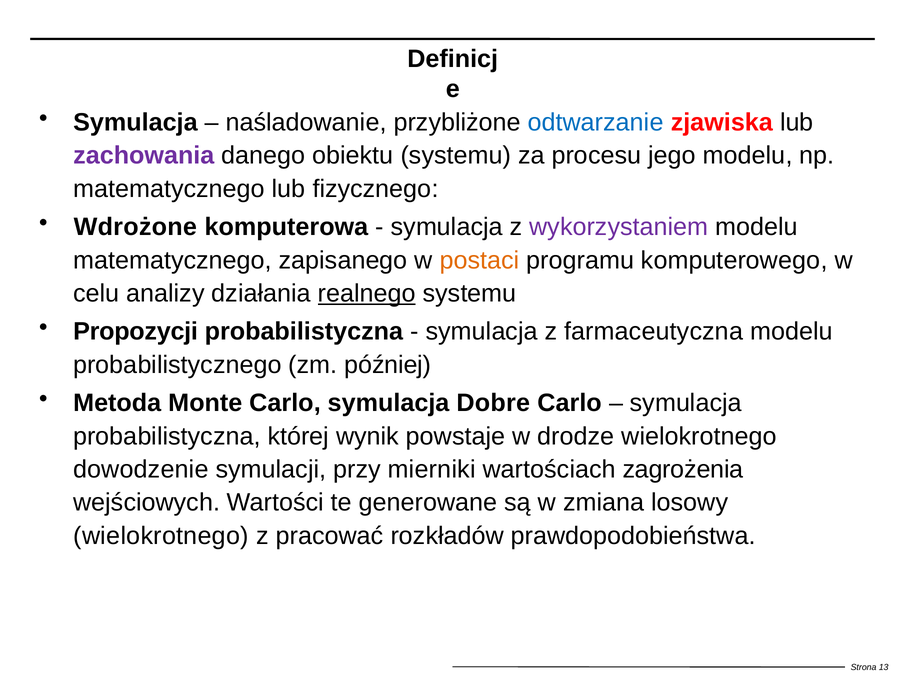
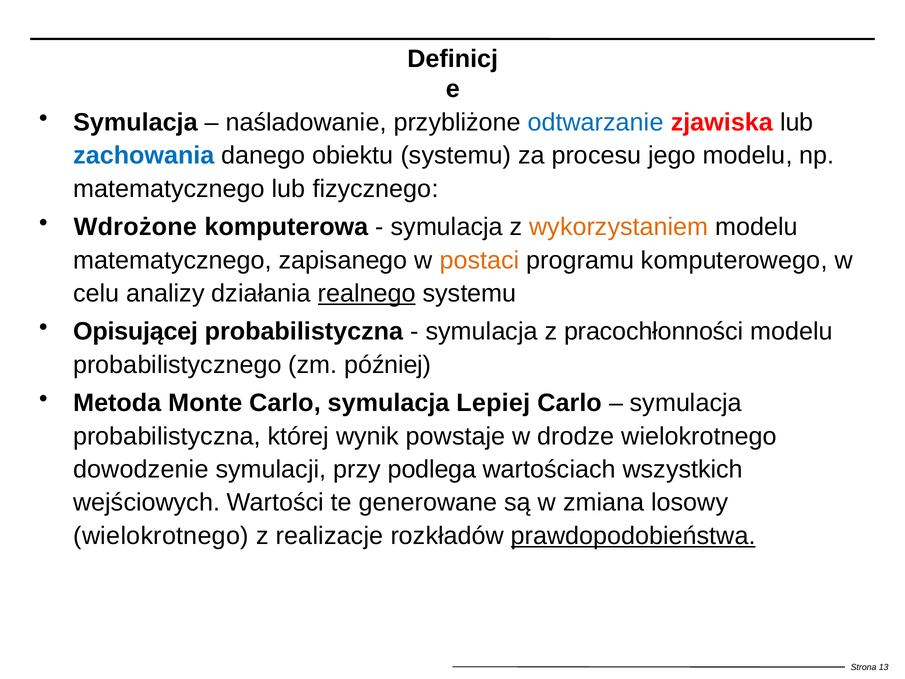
zachowania colour: purple -> blue
wykorzystaniem colour: purple -> orange
Propozycji: Propozycji -> Opisującej
farmaceutyczna: farmaceutyczna -> pracochłonności
Dobre: Dobre -> Lepiej
mierniki: mierniki -> podlega
zagrożenia: zagrożenia -> wszystkich
pracować: pracować -> realizacje
prawdopodobieństwa underline: none -> present
